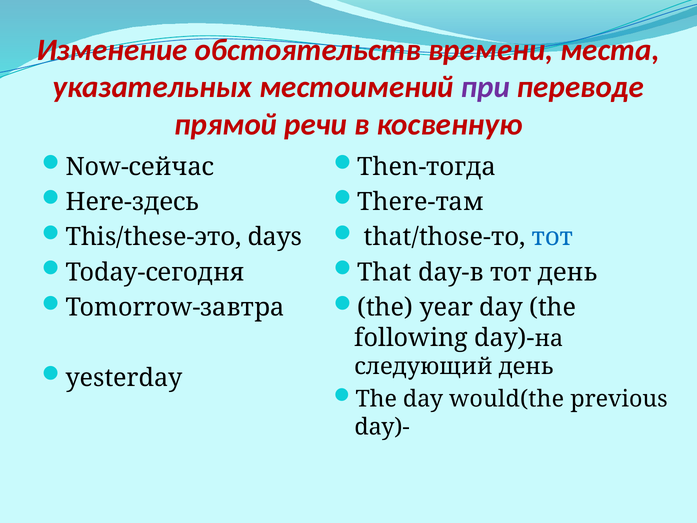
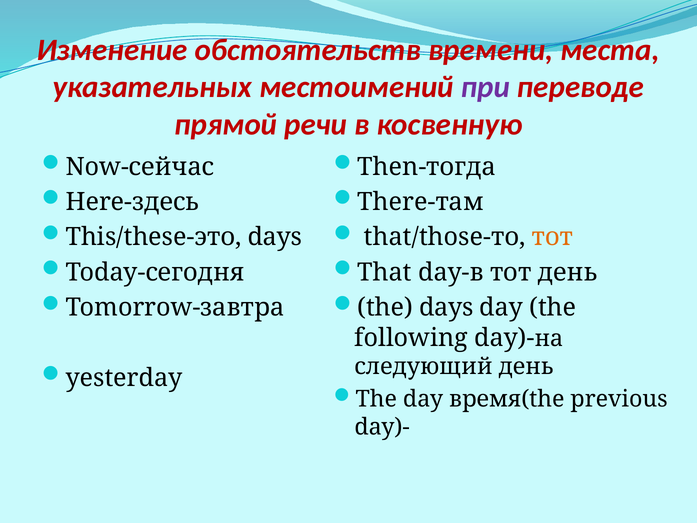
тот at (553, 237) colour: blue -> orange
the year: year -> days
would(the: would(the -> время(the
